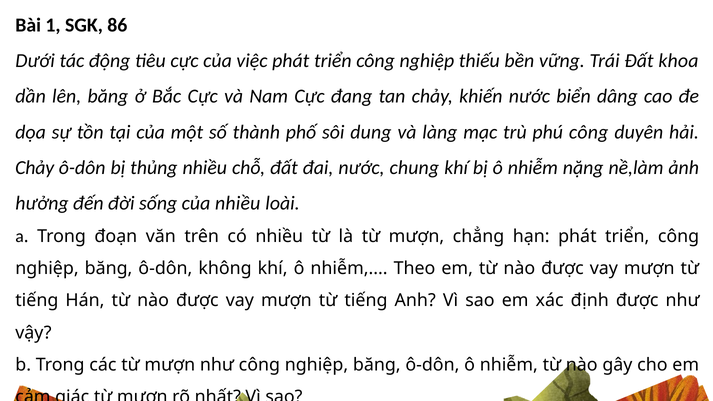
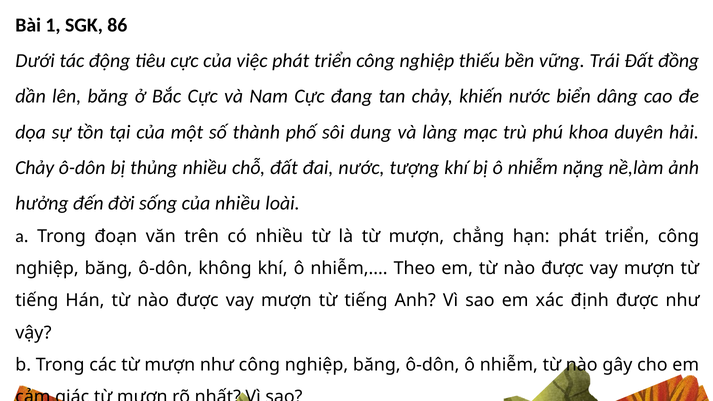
khoa: khoa -> đồng
phú công: công -> khoa
chung: chung -> tượng
